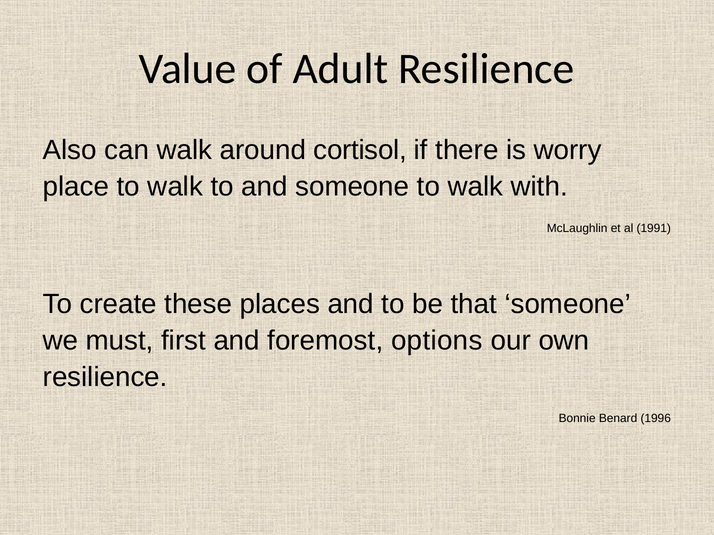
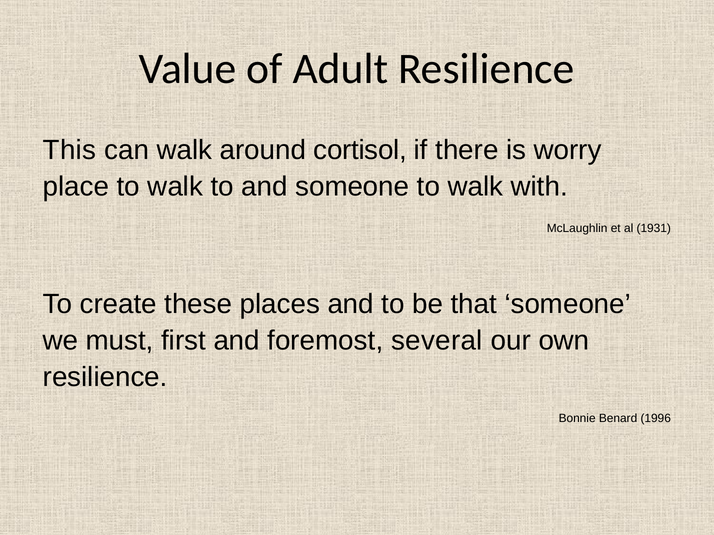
Also: Also -> This
1991: 1991 -> 1931
options: options -> several
